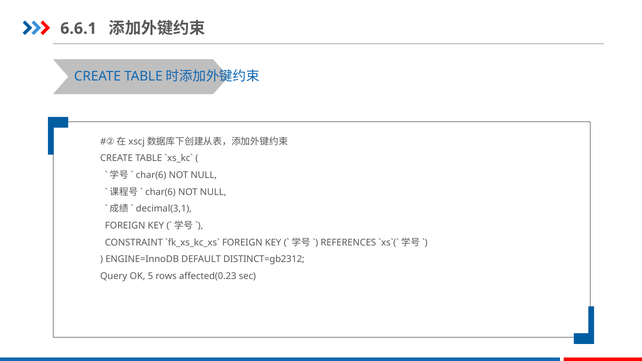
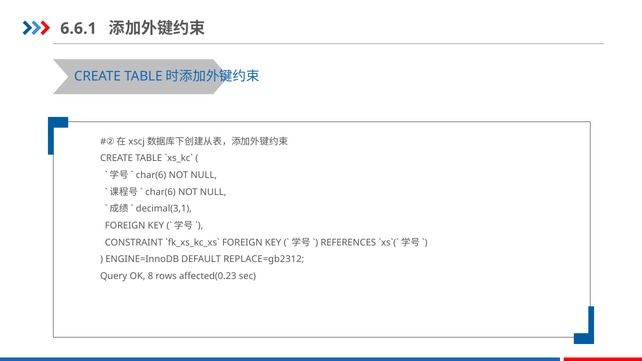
DISTINCT=gb2312: DISTINCT=gb2312 -> REPLACE=gb2312
5: 5 -> 8
